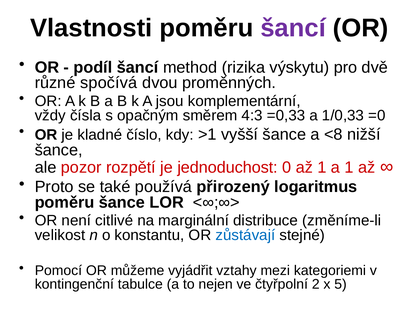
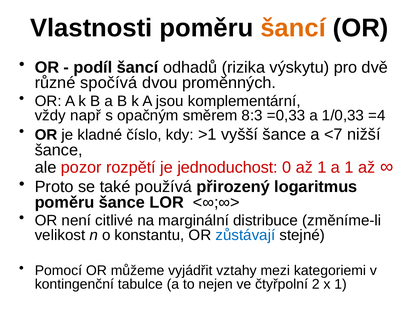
šancí at (293, 28) colour: purple -> orange
method: method -> odhadů
čísla: čísla -> např
4:3: 4:3 -> 8:3
=0: =0 -> =4
<8: <8 -> <7
x 5: 5 -> 1
